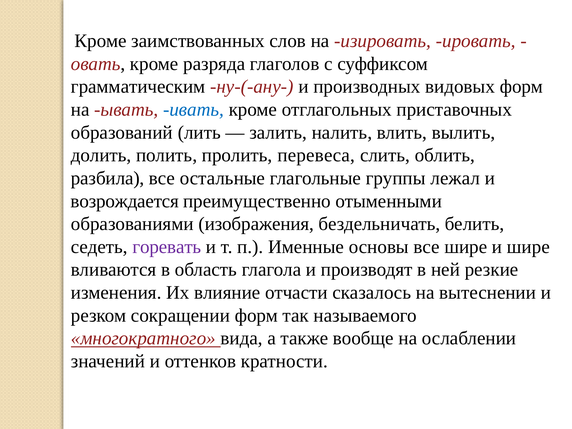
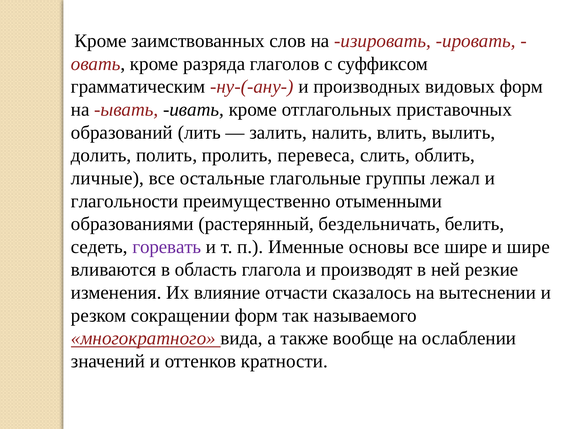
ивать colour: blue -> black
разбила: разбила -> личные
возрождается: возрождается -> глагольности
изображения: изображения -> растерянный
